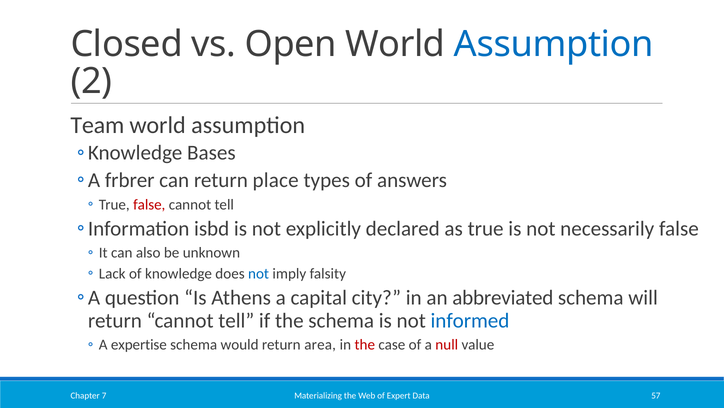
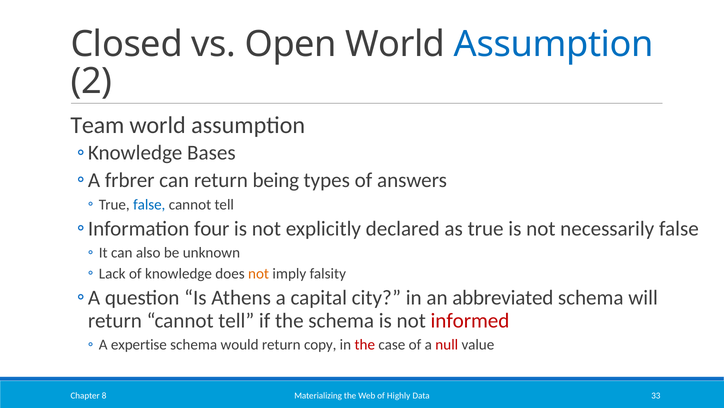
place: place -> being
false at (149, 204) colour: red -> blue
isbd: isbd -> four
not at (259, 273) colour: blue -> orange
informed colour: blue -> red
area: area -> copy
Expert: Expert -> Highly
57: 57 -> 33
7: 7 -> 8
